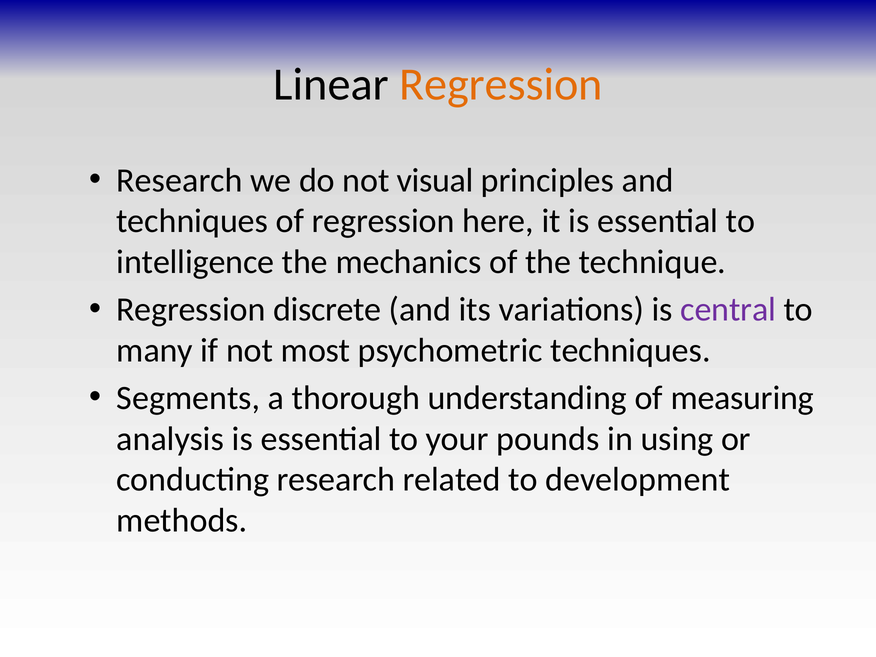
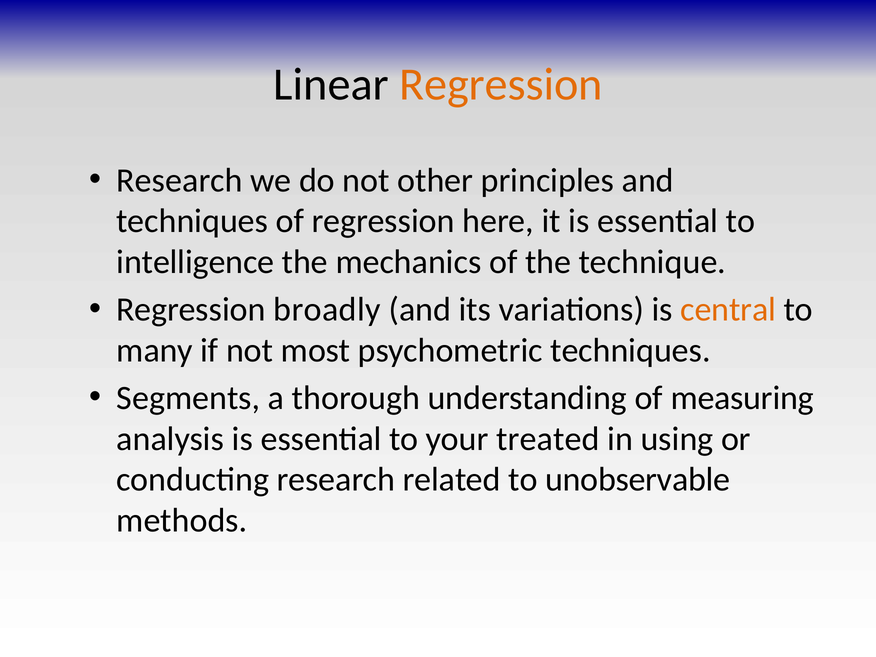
visual: visual -> other
discrete: discrete -> broadly
central colour: purple -> orange
pounds: pounds -> treated
development: development -> unobservable
